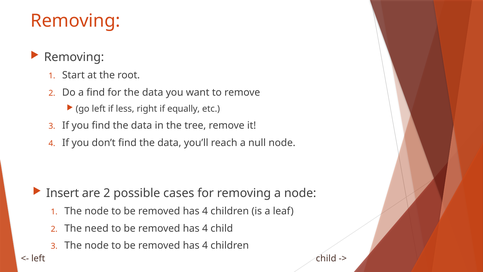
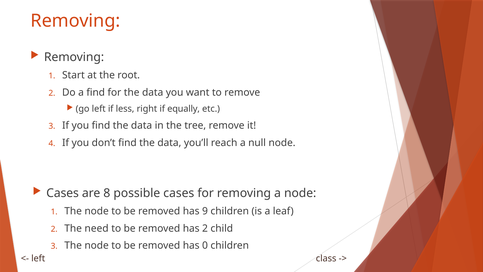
Insert at (63, 193): Insert -> Cases
are 2: 2 -> 8
4 at (205, 211): 4 -> 9
4 at (205, 228): 4 -> 2
4 at (205, 245): 4 -> 0
left child: child -> class
